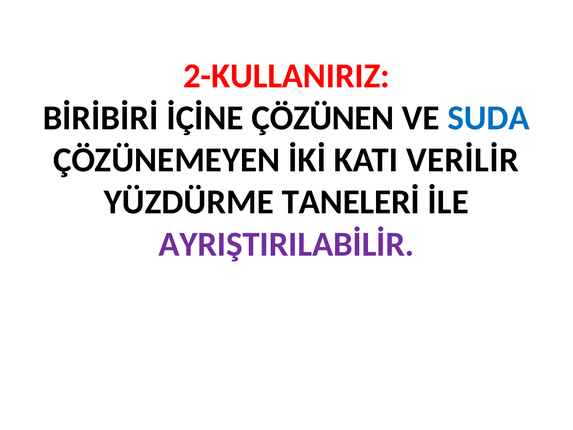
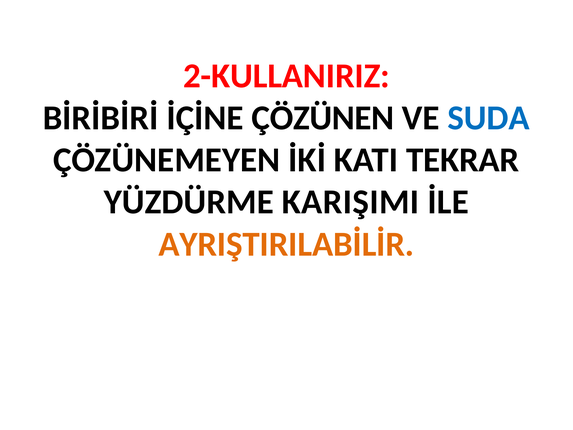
VERİLİR: VERİLİR -> TEKRAR
TANELERİ: TANELERİ -> KARIŞIMI
AYRIŞTIRILABİLİR colour: purple -> orange
